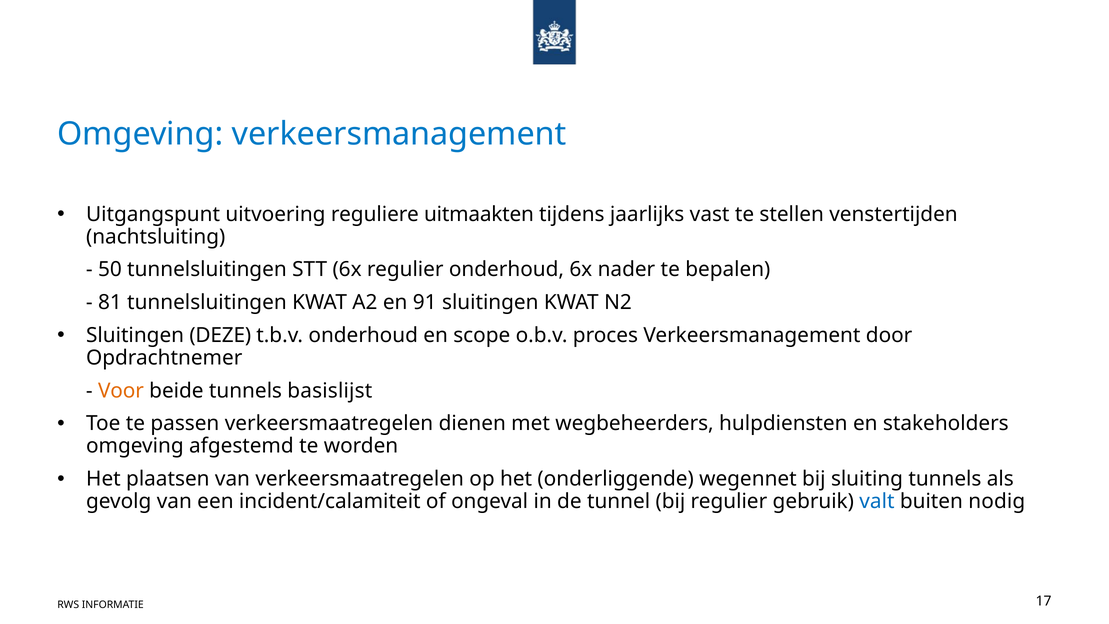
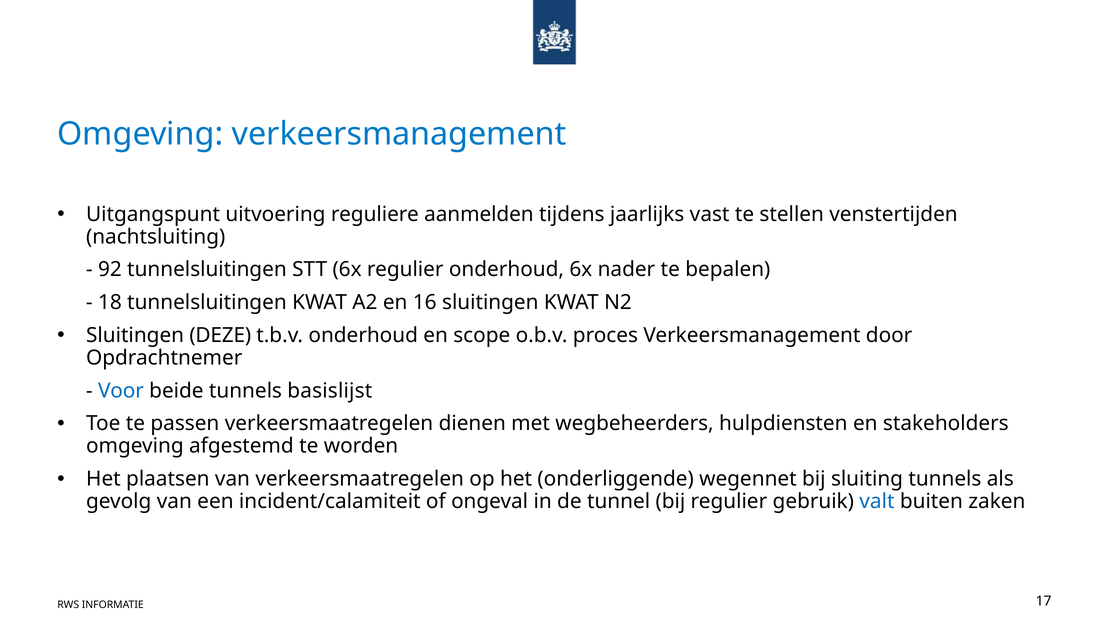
uitmaakten: uitmaakten -> aanmelden
50: 50 -> 92
81: 81 -> 18
91: 91 -> 16
Voor colour: orange -> blue
nodig: nodig -> zaken
